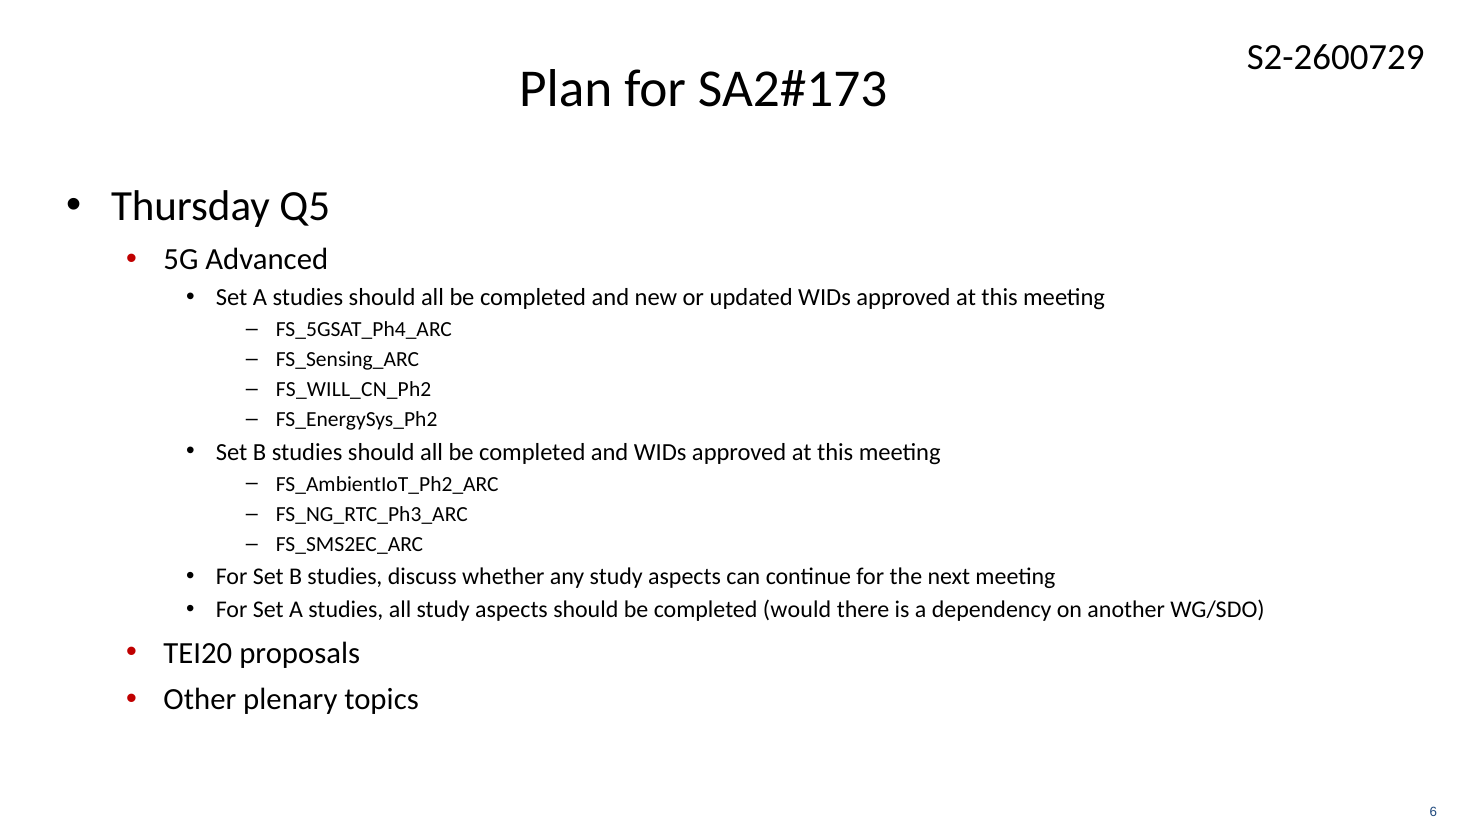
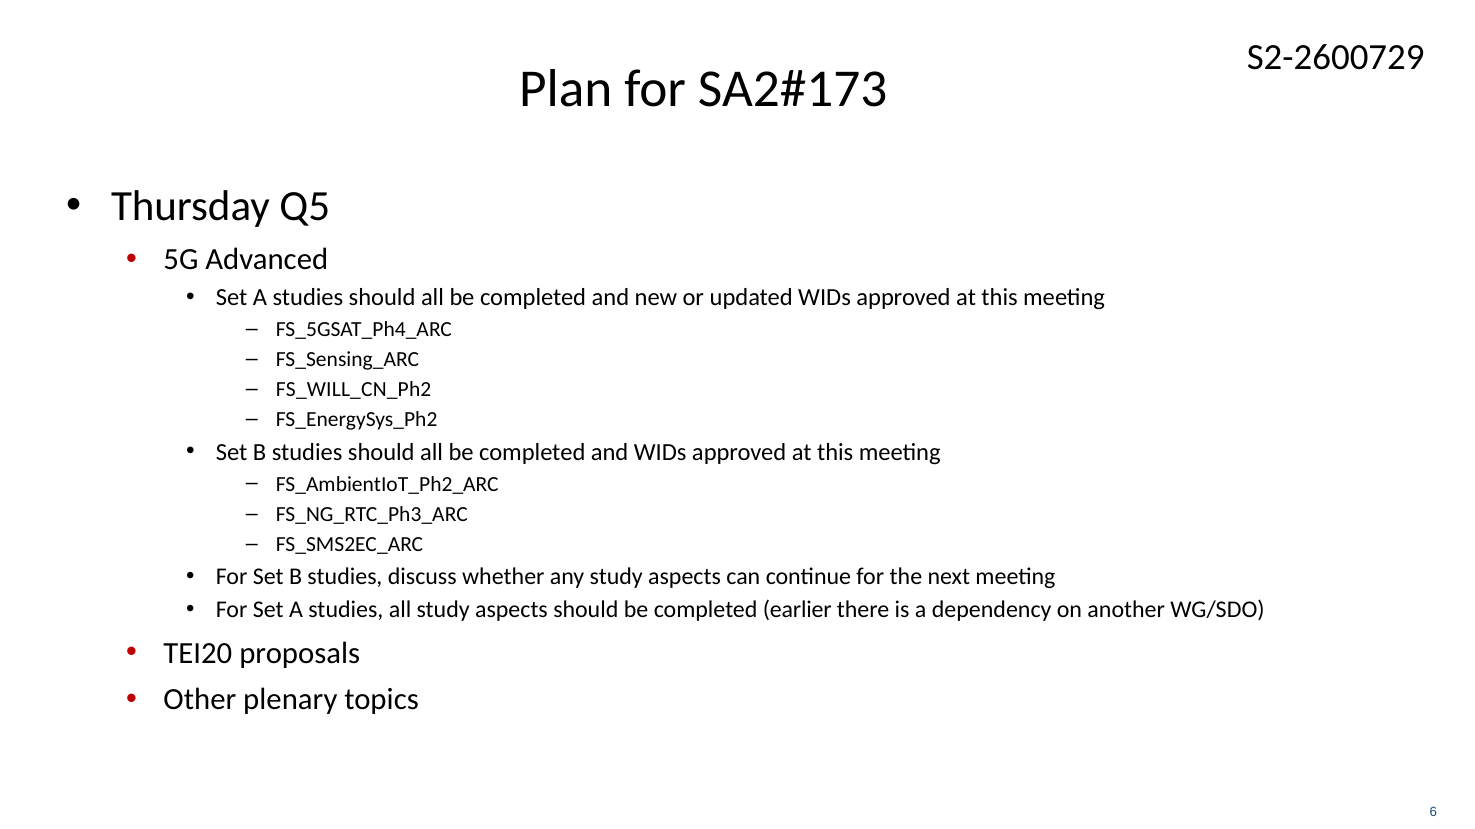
would: would -> earlier
